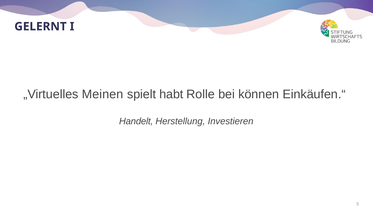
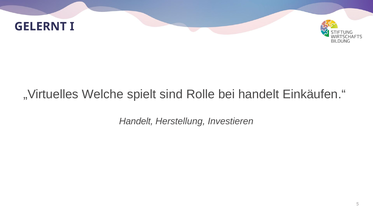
Meinen: Meinen -> Welche
habt: habt -> sind
bei können: können -> handelt
